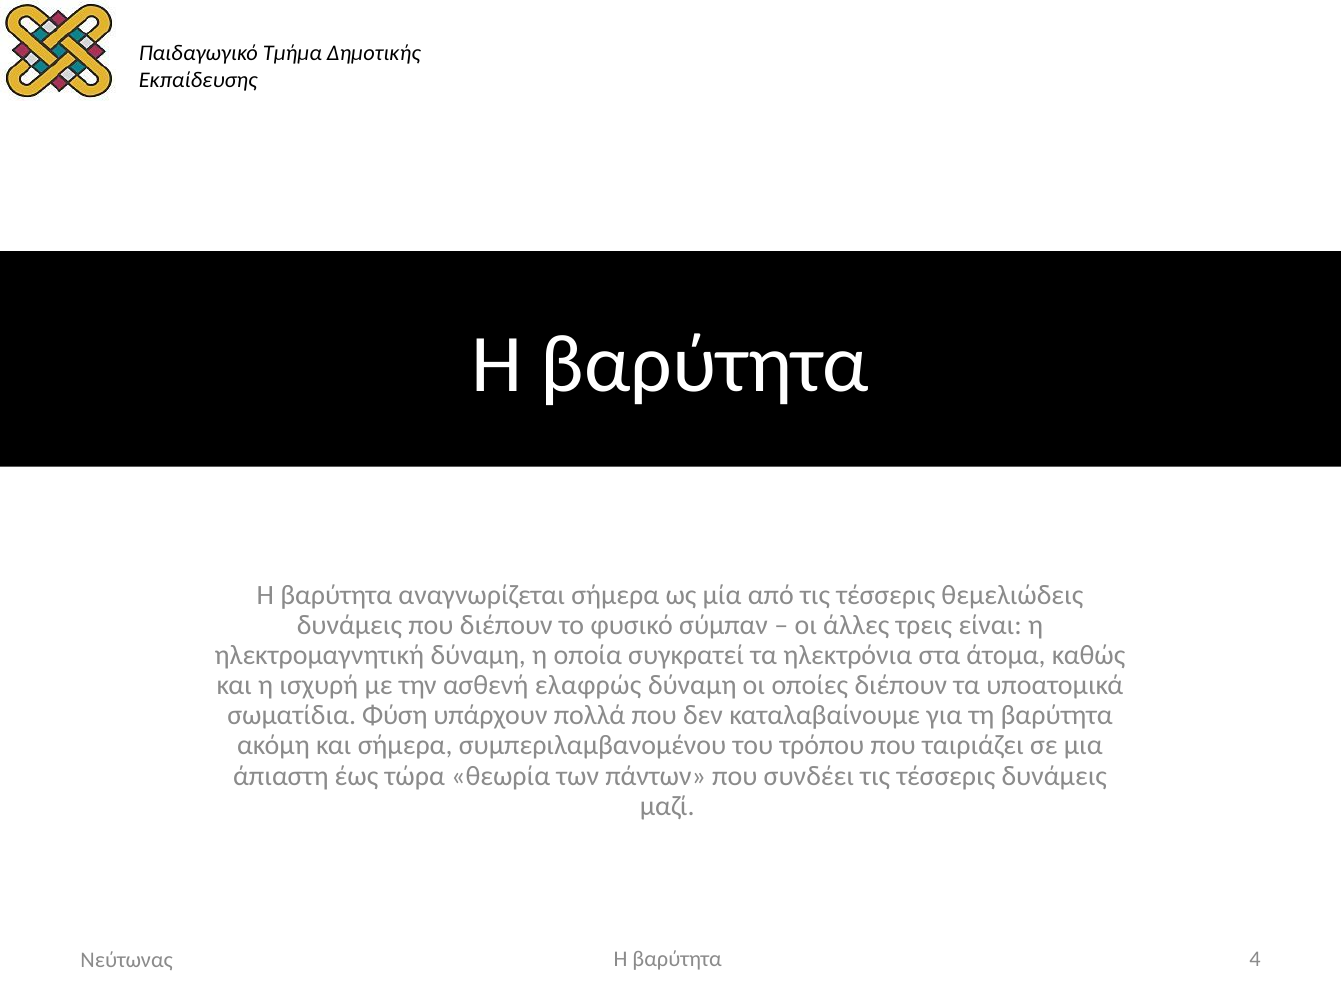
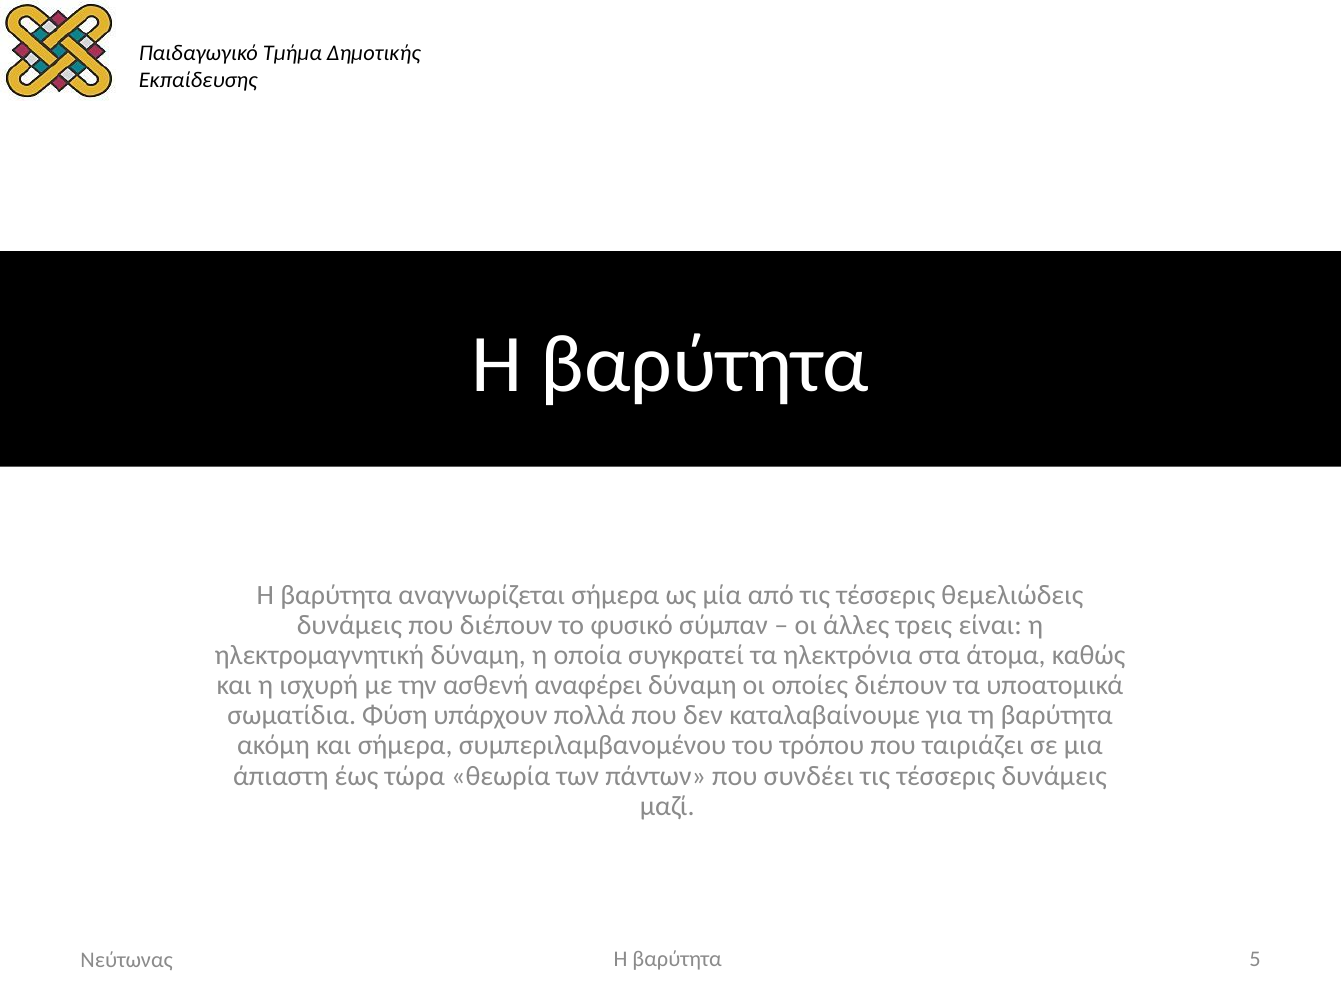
ελαφρώς: ελαφρώς -> αναφέρει
4: 4 -> 5
